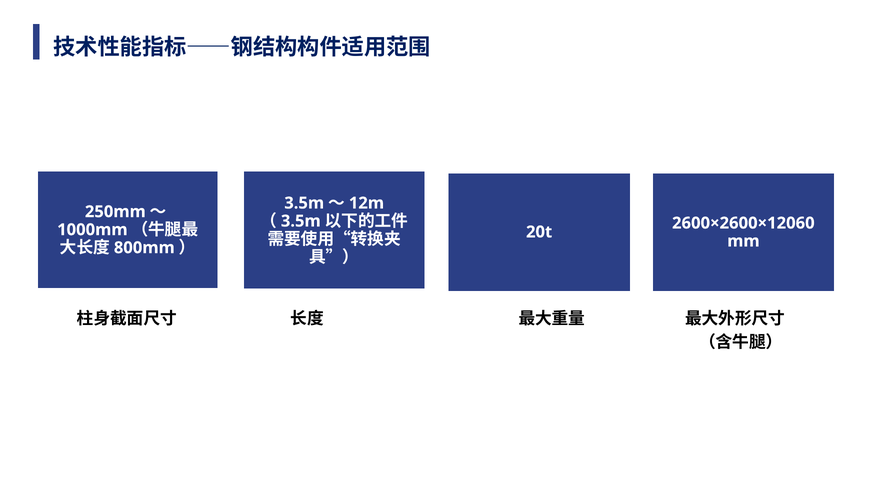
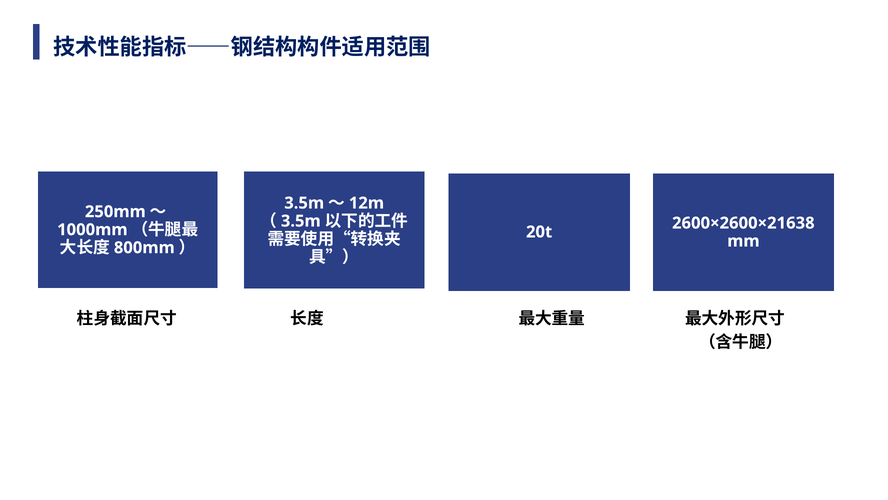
2600×2600×12060: 2600×2600×12060 -> 2600×2600×21638
